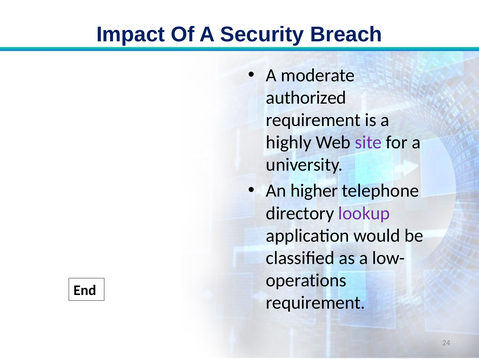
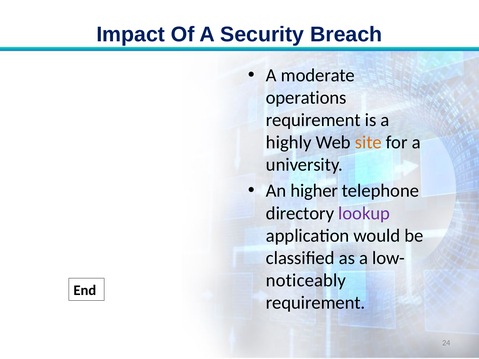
authorized: authorized -> operations
site colour: purple -> orange
operations: operations -> noticeably
